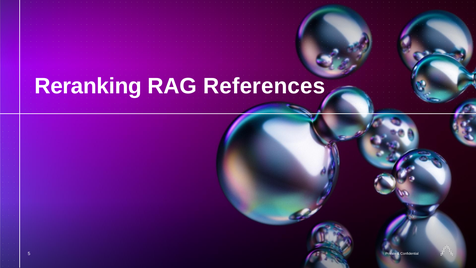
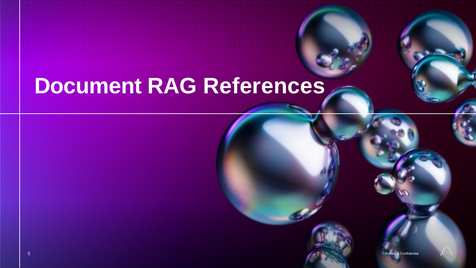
Reranking: Reranking -> Document
